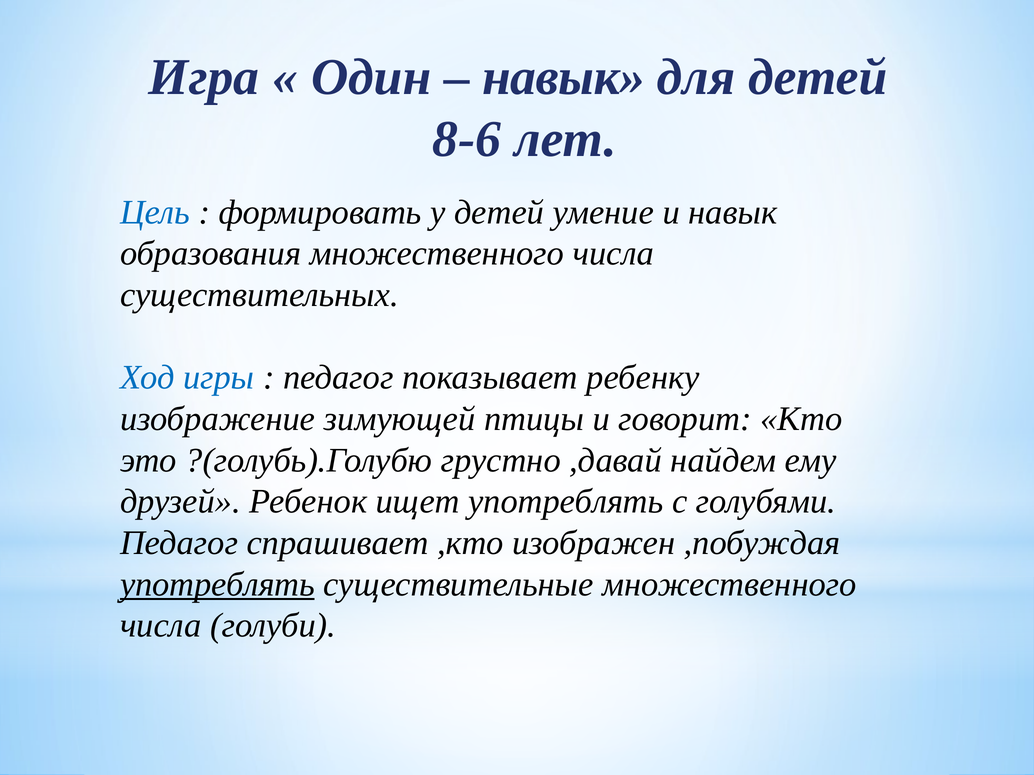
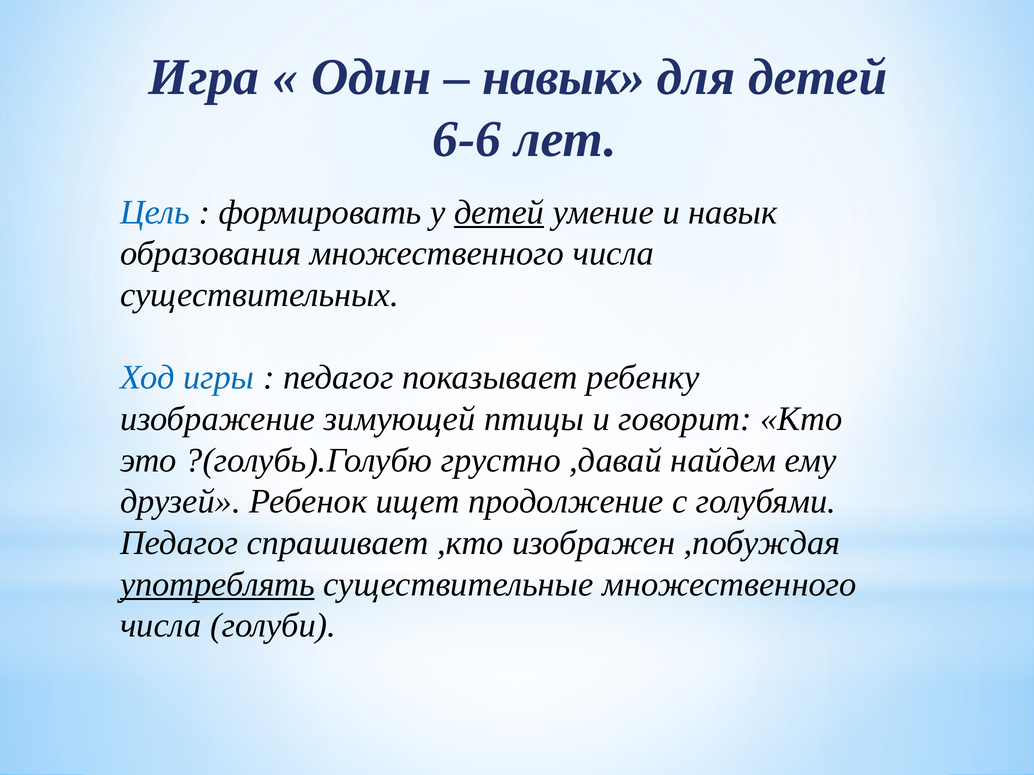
8-6: 8-6 -> 6-6
детей at (499, 212) underline: none -> present
ищет употреблять: употреблять -> продолжение
